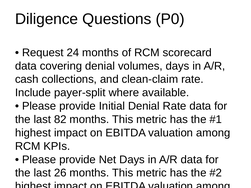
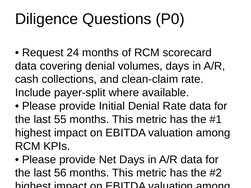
82: 82 -> 55
26: 26 -> 56
